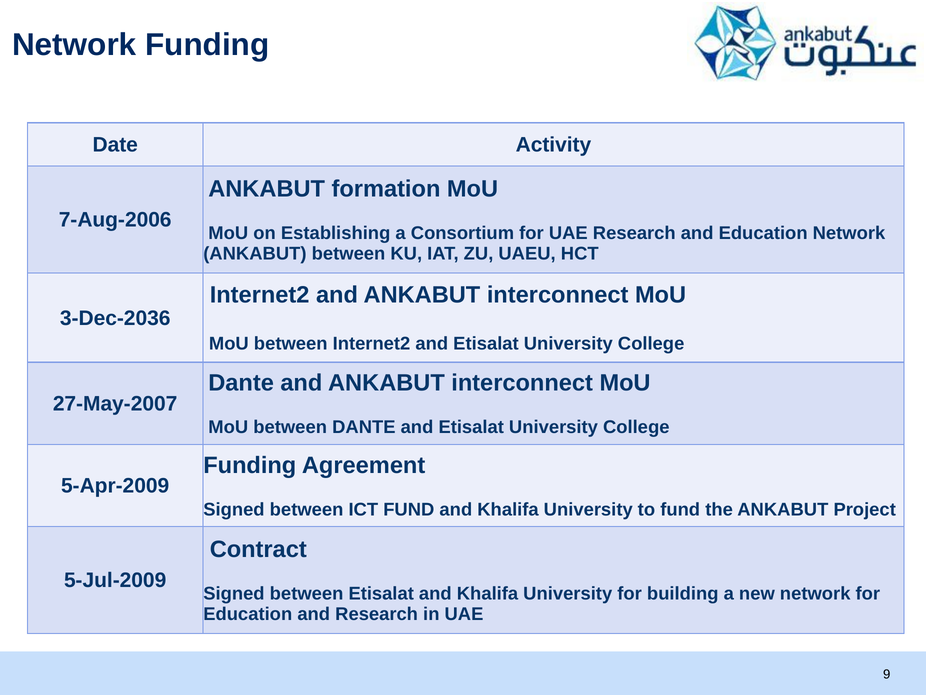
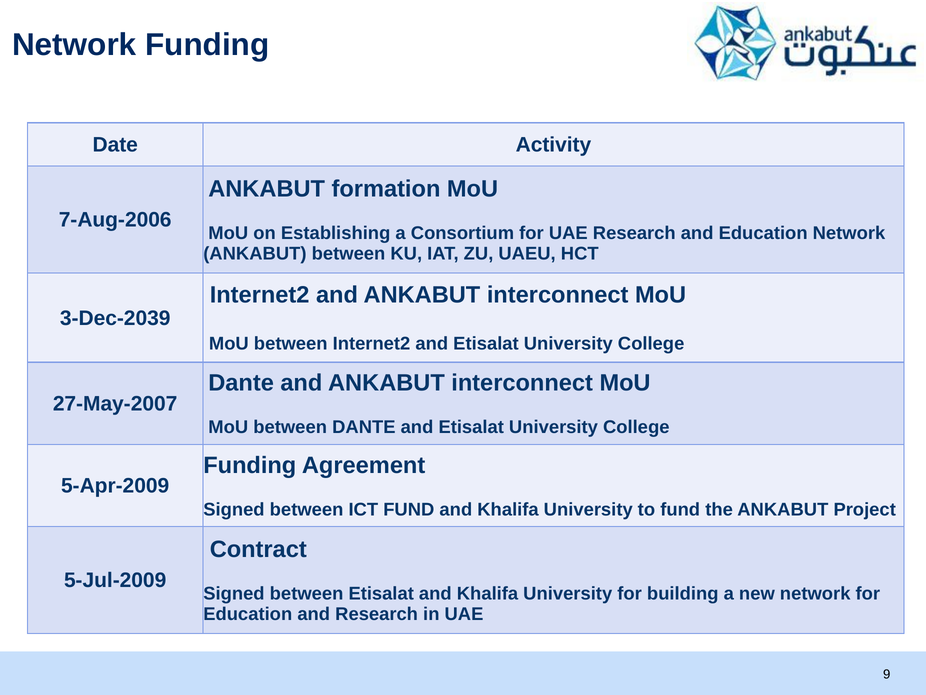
3-Dec-2036: 3-Dec-2036 -> 3-Dec-2039
